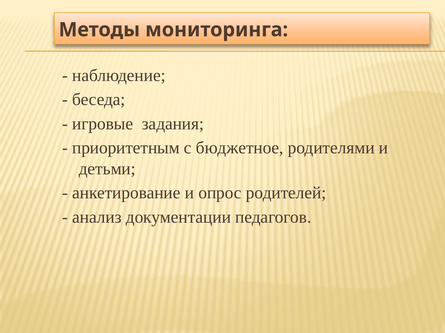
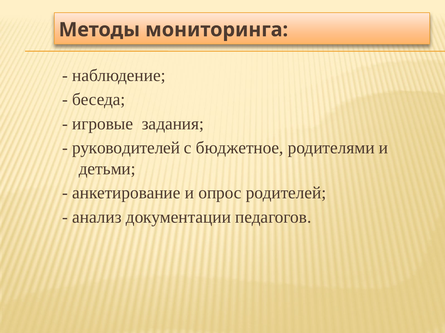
приоритетным: приоритетным -> руководителей
